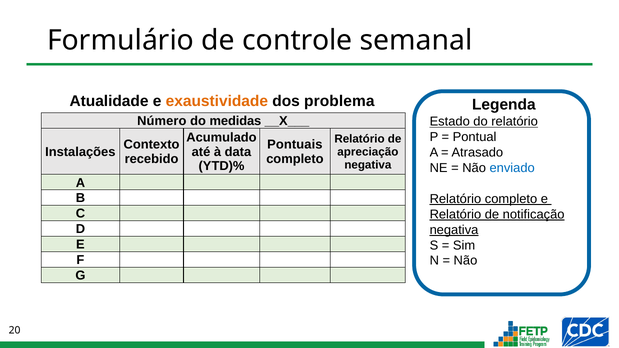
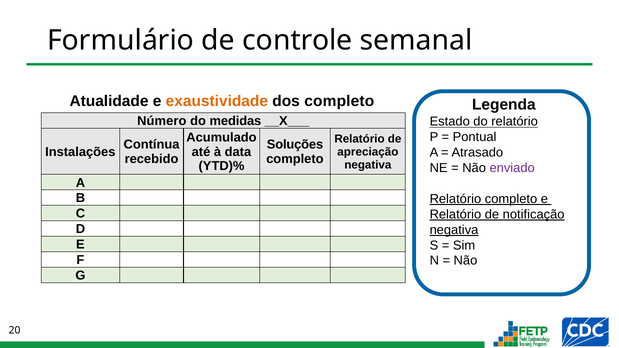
dos problema: problema -> completo
Contexto: Contexto -> Contínua
Pontuais: Pontuais -> Soluções
enviado colour: blue -> purple
